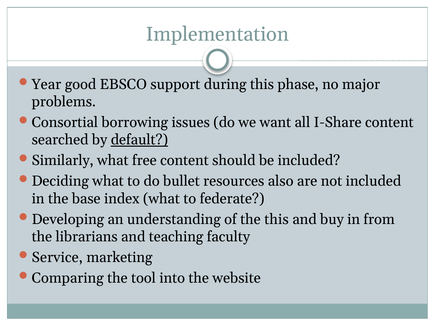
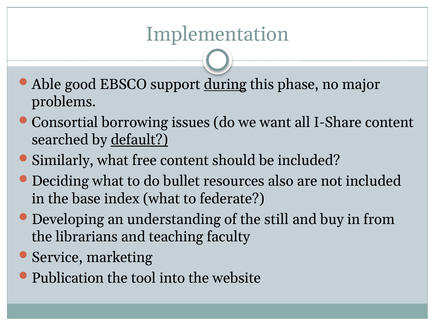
Year: Year -> Able
during underline: none -> present
the this: this -> still
Comparing: Comparing -> Publication
